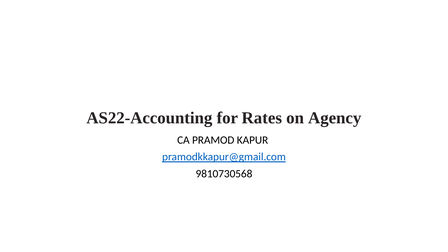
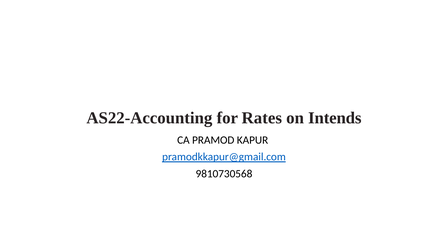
Agency: Agency -> Intends
